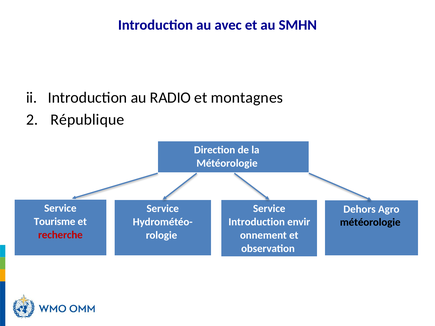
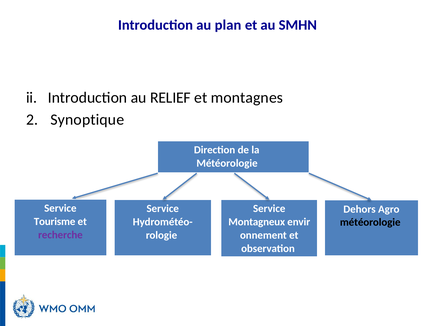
avec: avec -> plan
RADIO: RADIO -> RELIEF
République: République -> Synoptique
Introduction at (257, 222): Introduction -> Montagneux
recherche colour: red -> purple
